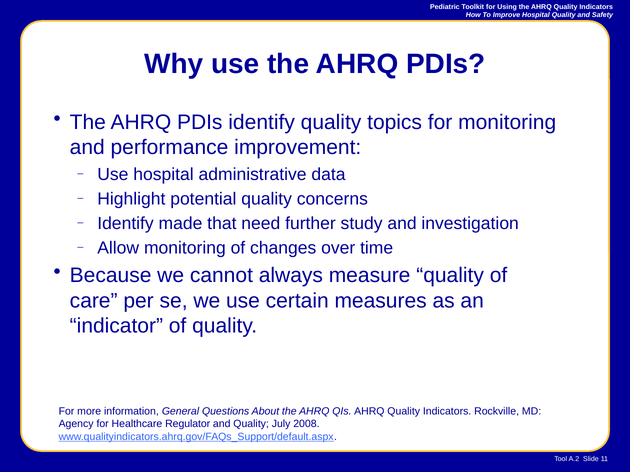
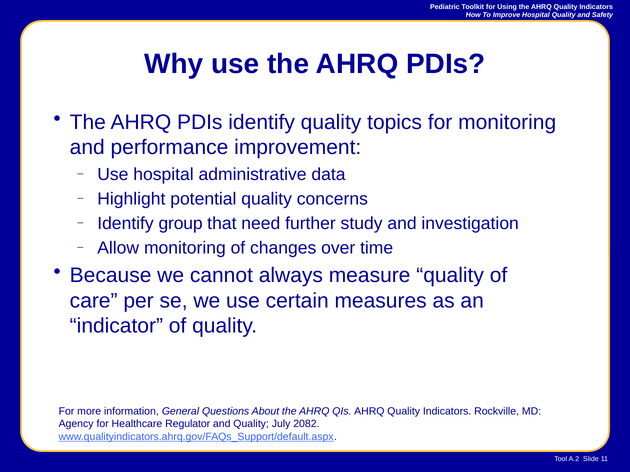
made: made -> group
2008: 2008 -> 2082
